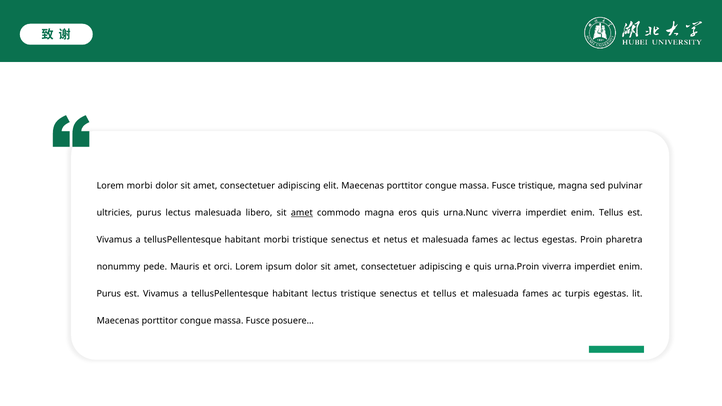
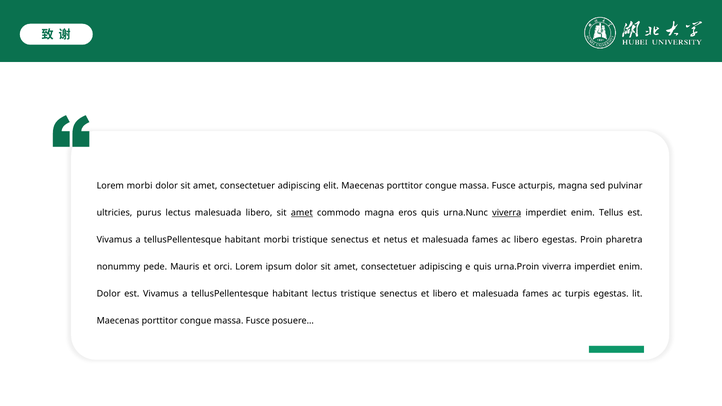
Fusce tristique: tristique -> acturpis
viverra at (507, 213) underline: none -> present
ac lectus: lectus -> libero
Purus at (109, 294): Purus -> Dolor
et tellus: tellus -> libero
